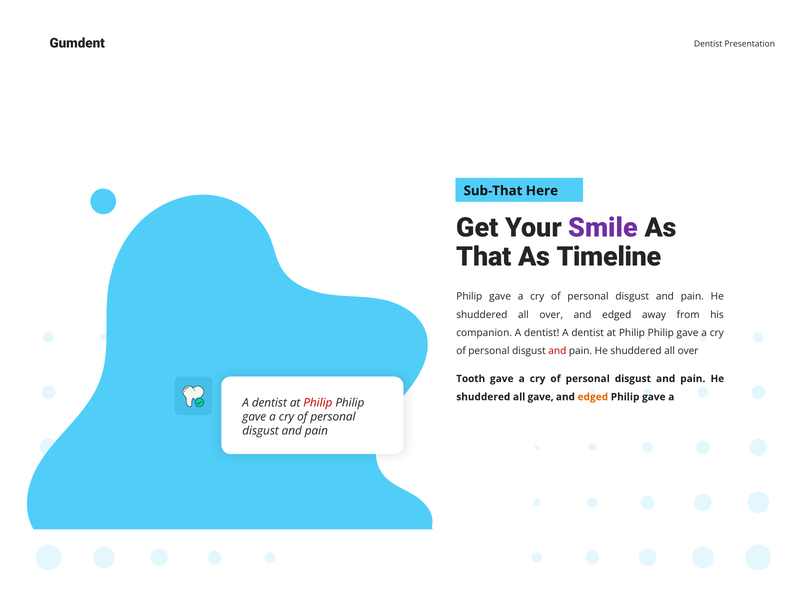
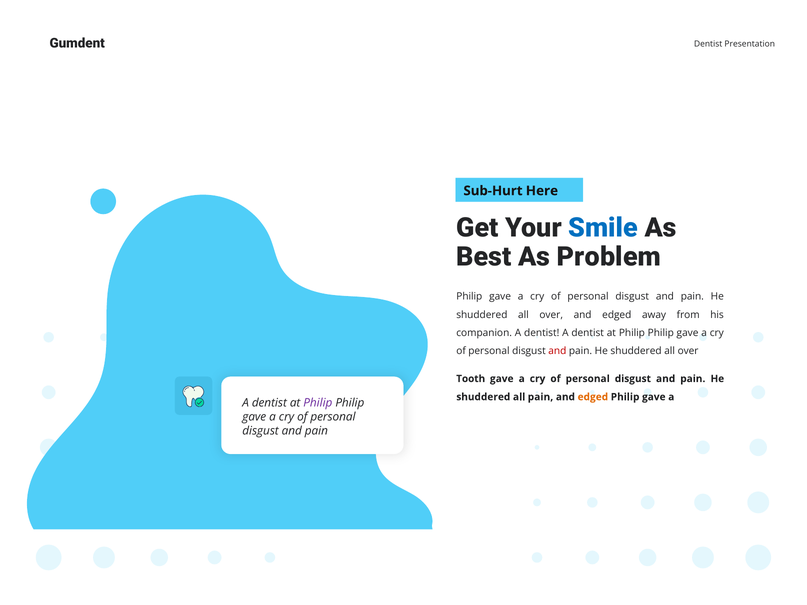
Sub-That: Sub-That -> Sub-Hurt
Smile colour: purple -> blue
That: That -> Best
Timeline: Timeline -> Problem
all gave: gave -> pain
Philip at (318, 403) colour: red -> purple
